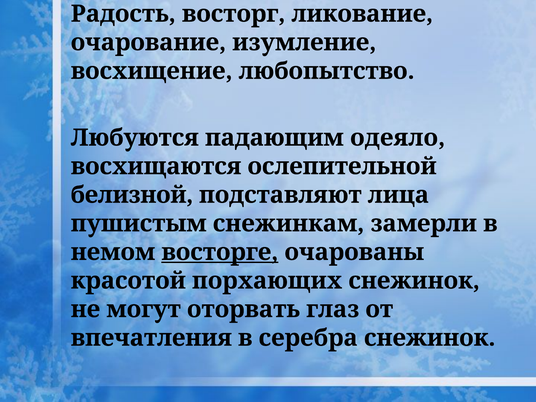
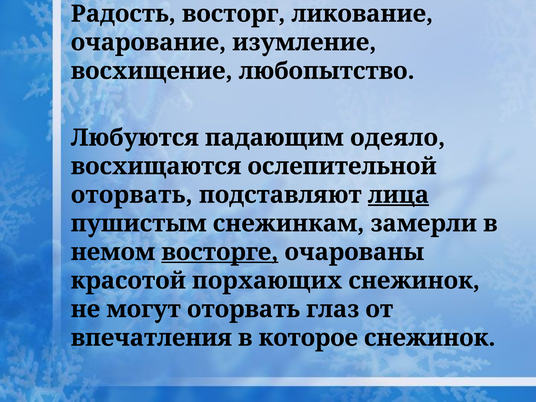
белизной at (132, 195): белизной -> оторвать
лица underline: none -> present
серебра: серебра -> которое
